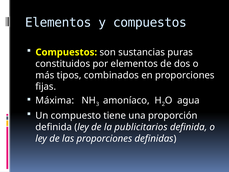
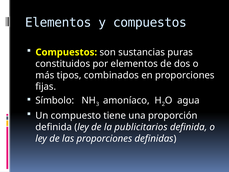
Máxima: Máxima -> Símbolo
